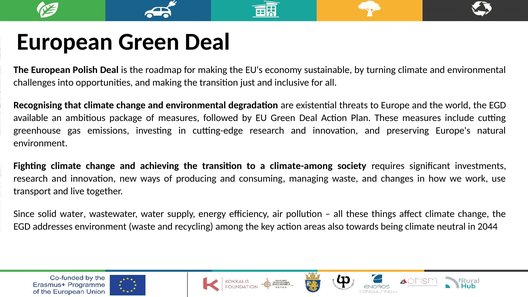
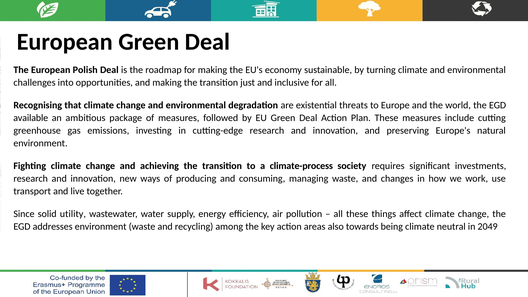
climate-among: climate-among -> climate-process
solid water: water -> utility
2044: 2044 -> 2049
